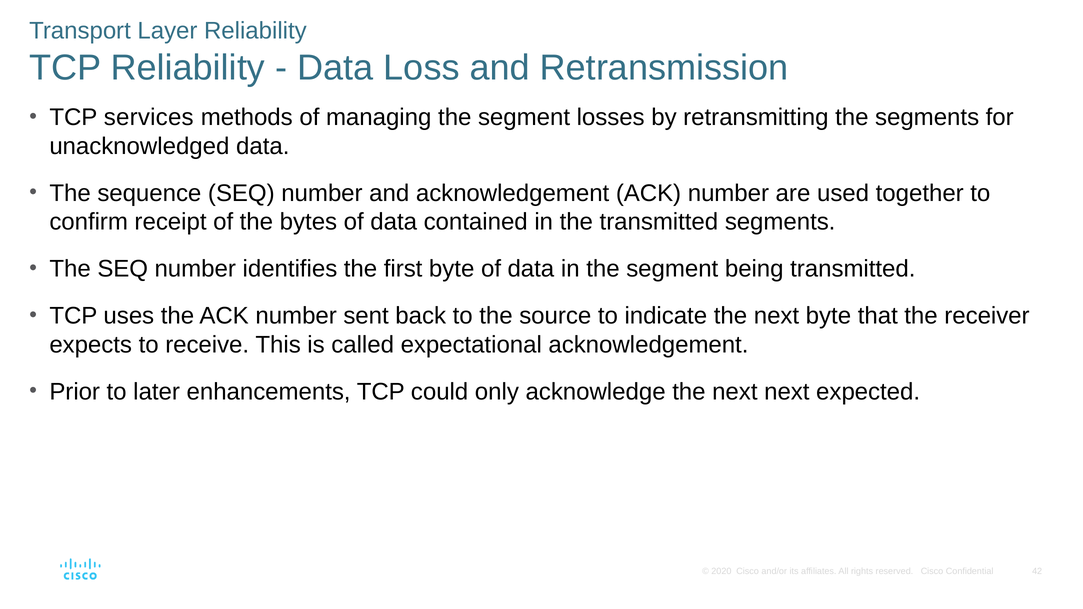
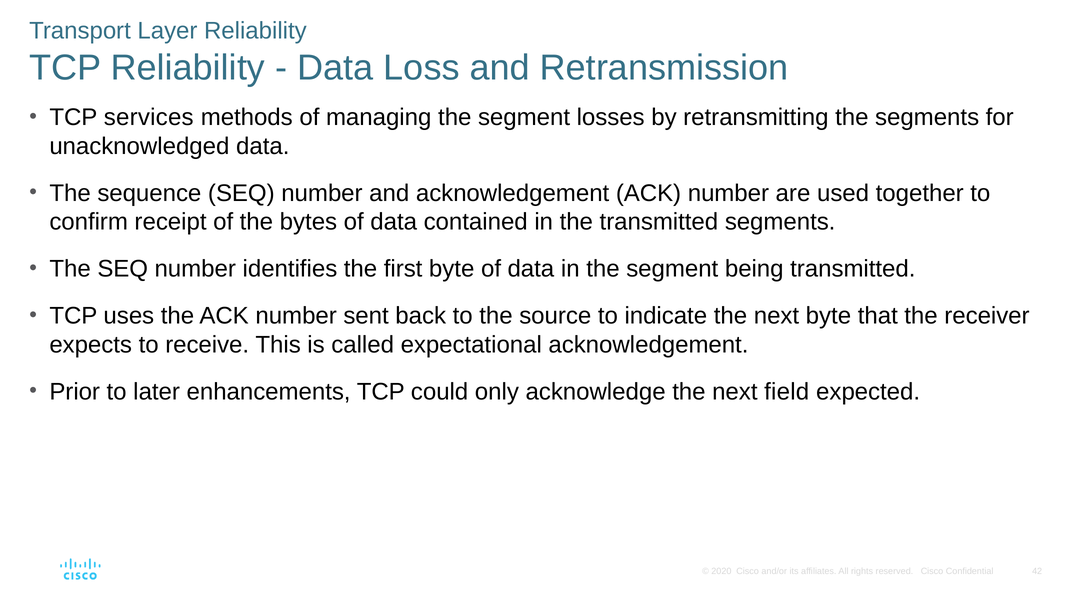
next next: next -> field
